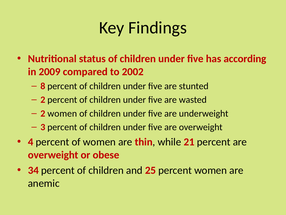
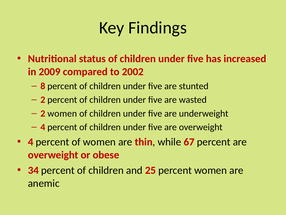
according: according -> increased
3 at (43, 127): 3 -> 4
21: 21 -> 67
